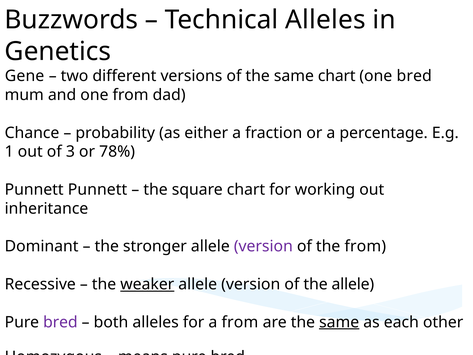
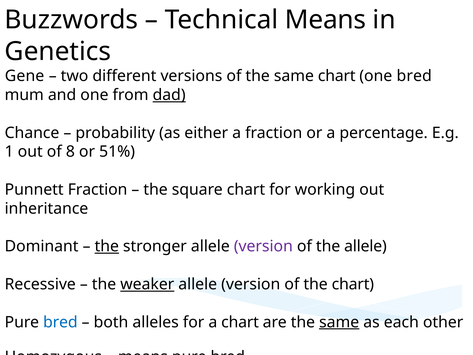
Technical Alleles: Alleles -> Means
dad underline: none -> present
3: 3 -> 8
78%: 78% -> 51%
Punnett Punnett: Punnett -> Fraction
the at (107, 246) underline: none -> present
the from: from -> allele
the allele: allele -> chart
bred at (60, 322) colour: purple -> blue
a from: from -> chart
